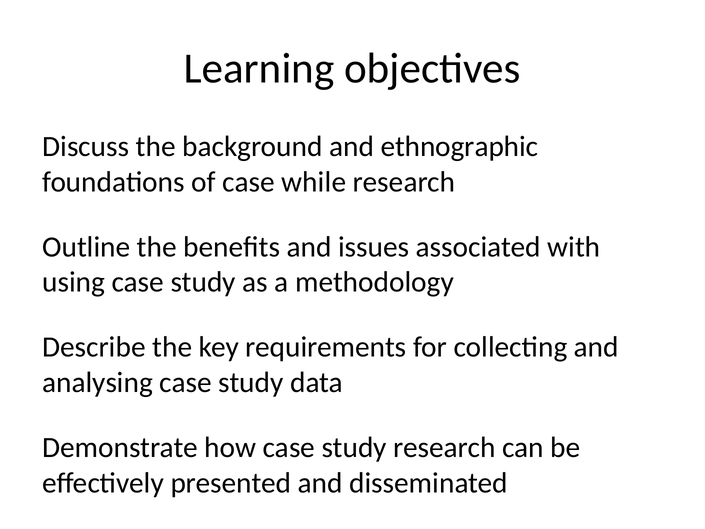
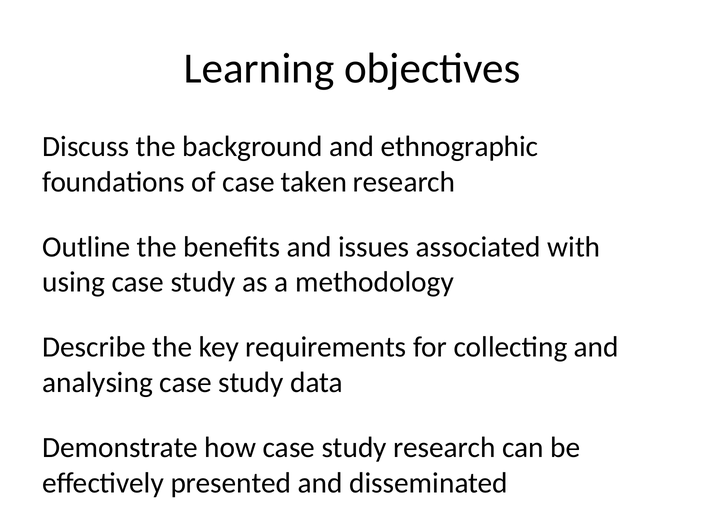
while: while -> taken
